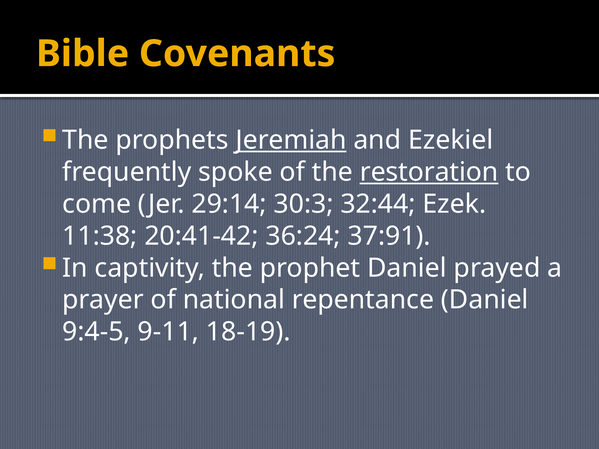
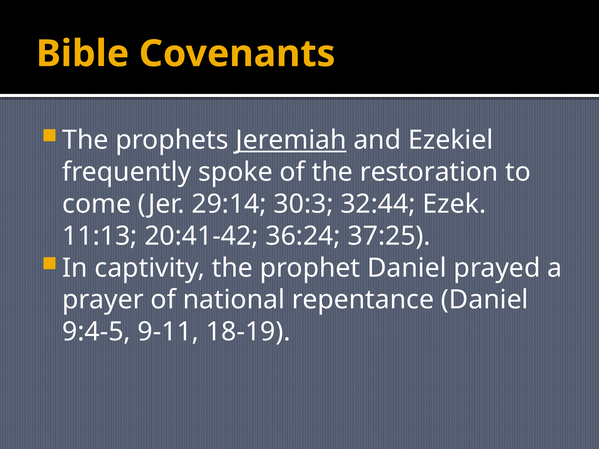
restoration underline: present -> none
11:38: 11:38 -> 11:13
37:91: 37:91 -> 37:25
